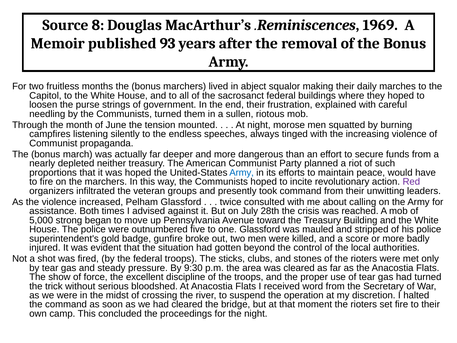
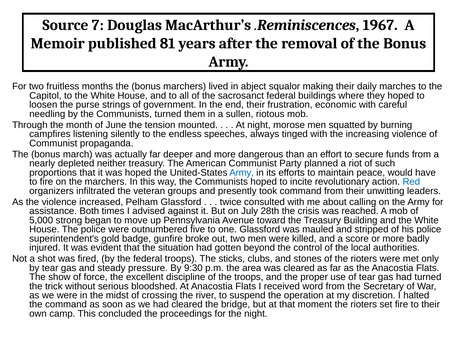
8: 8 -> 7
1969: 1969 -> 1967
93: 93 -> 81
explained: explained -> economic
Red colour: purple -> blue
